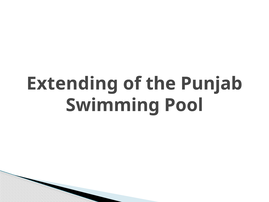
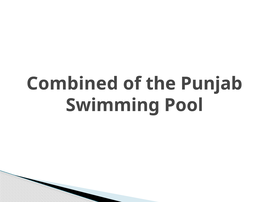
Extending: Extending -> Combined
